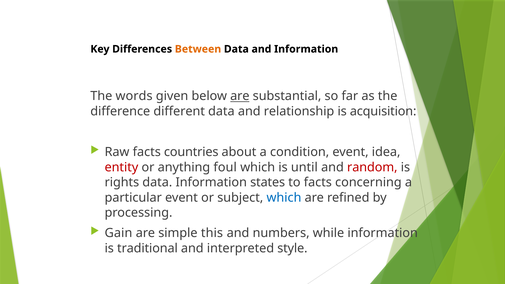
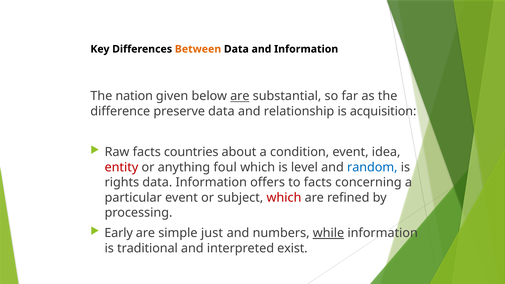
words: words -> nation
different: different -> preserve
until: until -> level
random colour: red -> blue
states: states -> offers
which at (284, 198) colour: blue -> red
Gain: Gain -> Early
this: this -> just
while underline: none -> present
style: style -> exist
